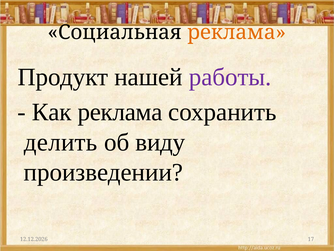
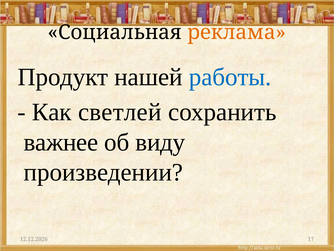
работы colour: purple -> blue
Как реклама: реклама -> светлей
делить: делить -> важнее
